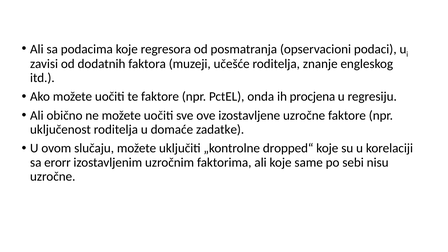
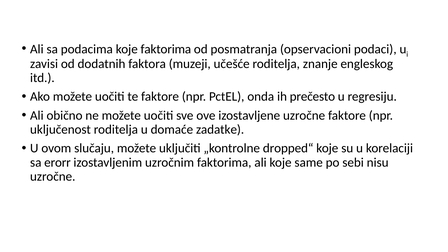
koje regresora: regresora -> faktorima
procjena: procjena -> prečesto
